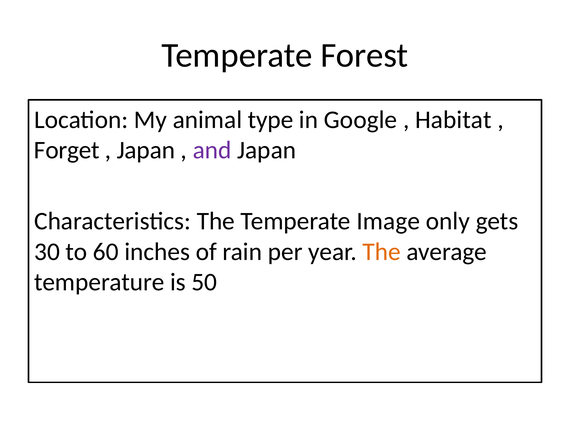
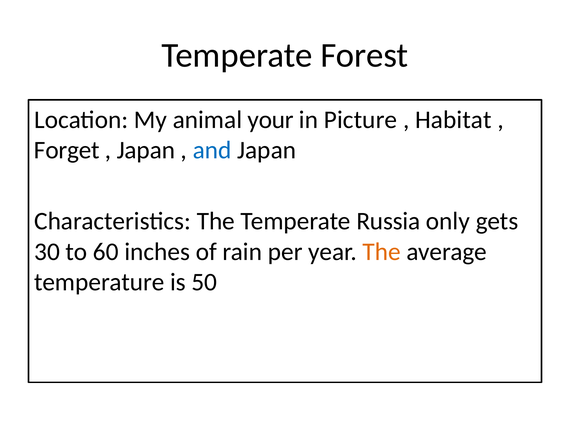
type: type -> your
Google: Google -> Picture
and colour: purple -> blue
Image: Image -> Russia
